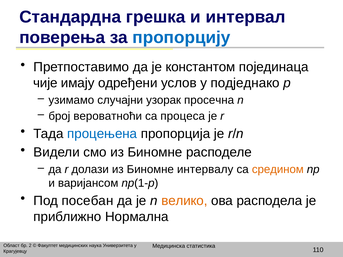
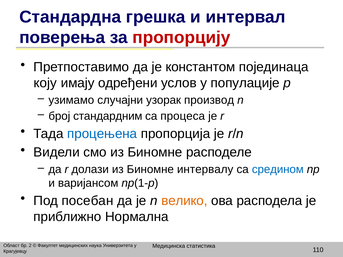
пропорцију colour: blue -> red
чије: чије -> коју
подједнако: подједнако -> популације
просечна: просечна -> производ
вероватноћи: вероватноћи -> стандардним
средином colour: orange -> blue
